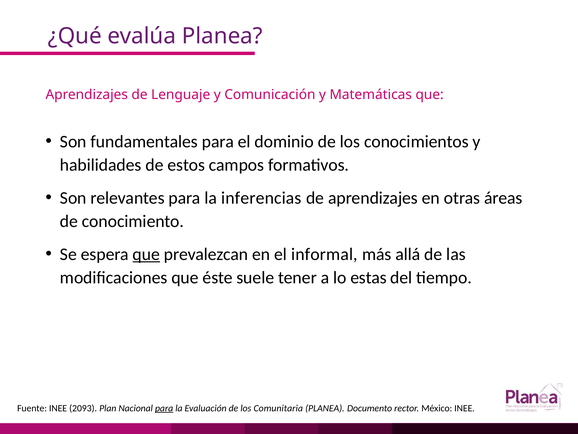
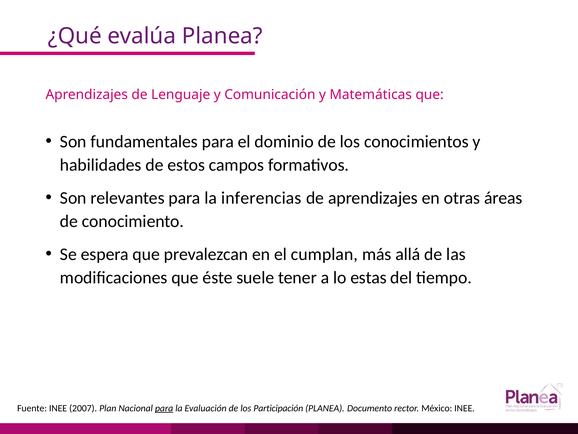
que at (146, 254) underline: present -> none
informal: informal -> cumplan
2093: 2093 -> 2007
Comunitaria: Comunitaria -> Participación
